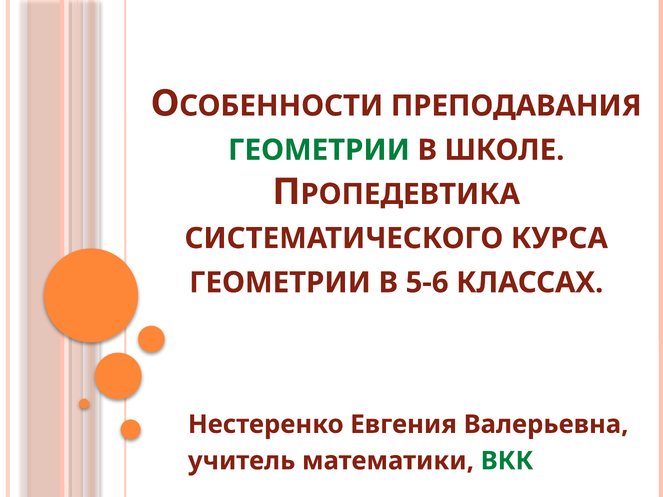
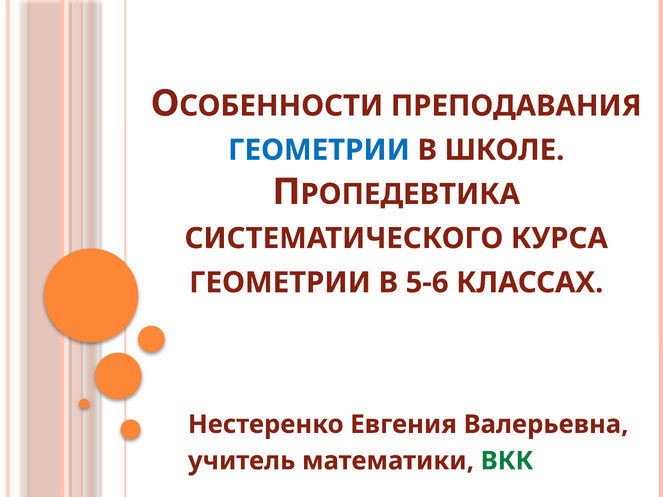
ГЕОМЕТРИИ at (319, 150) colour: green -> blue
